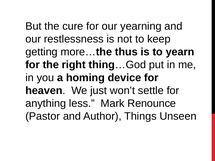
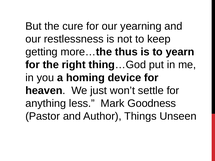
Renounce: Renounce -> Goodness
